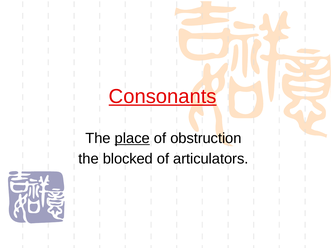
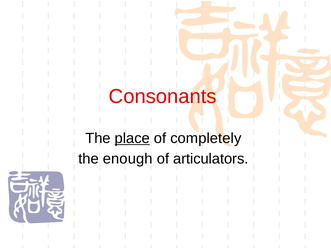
Consonants underline: present -> none
obstruction: obstruction -> completely
blocked: blocked -> enough
